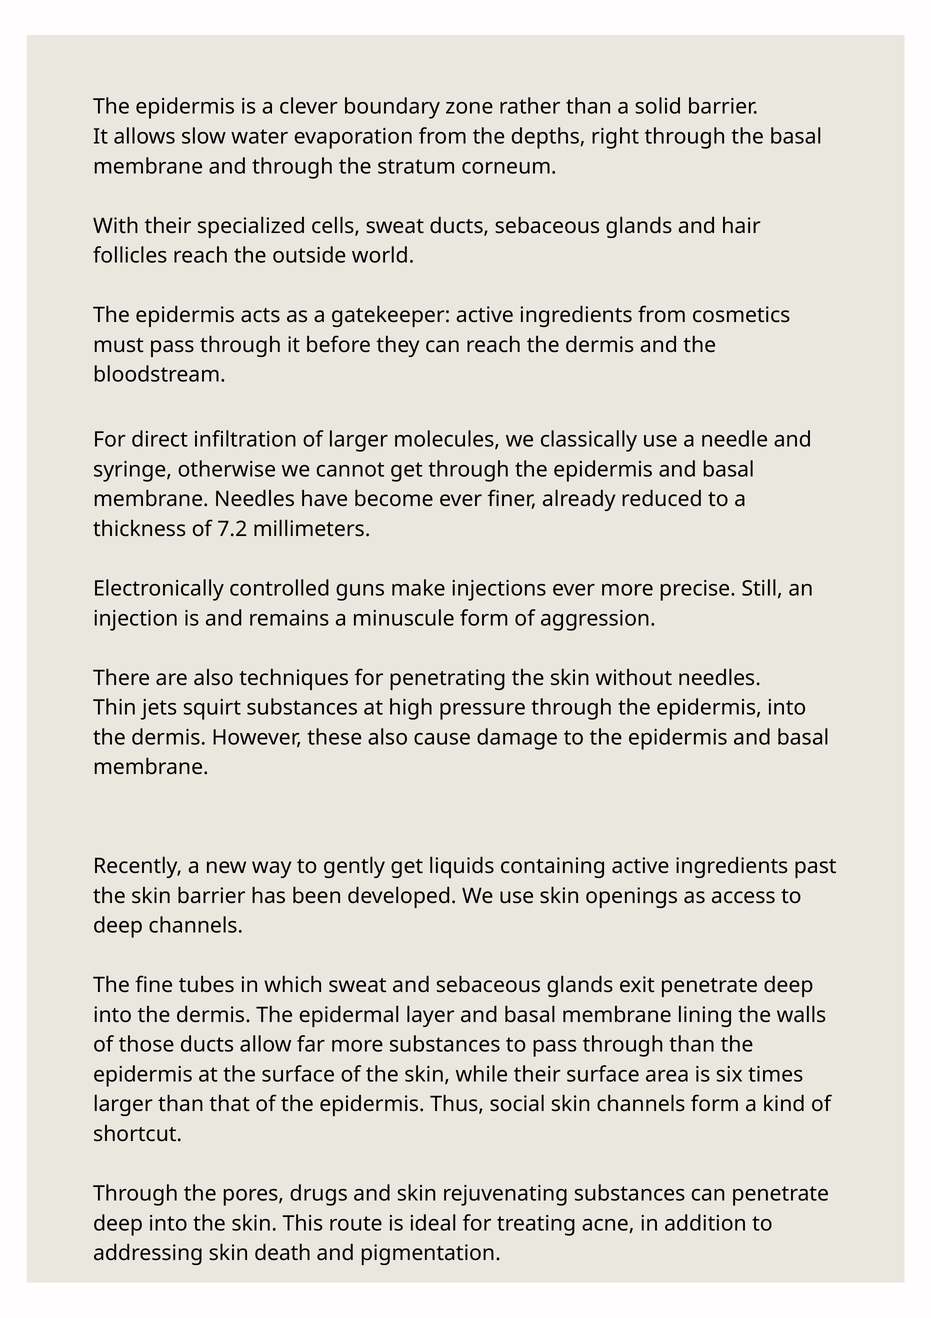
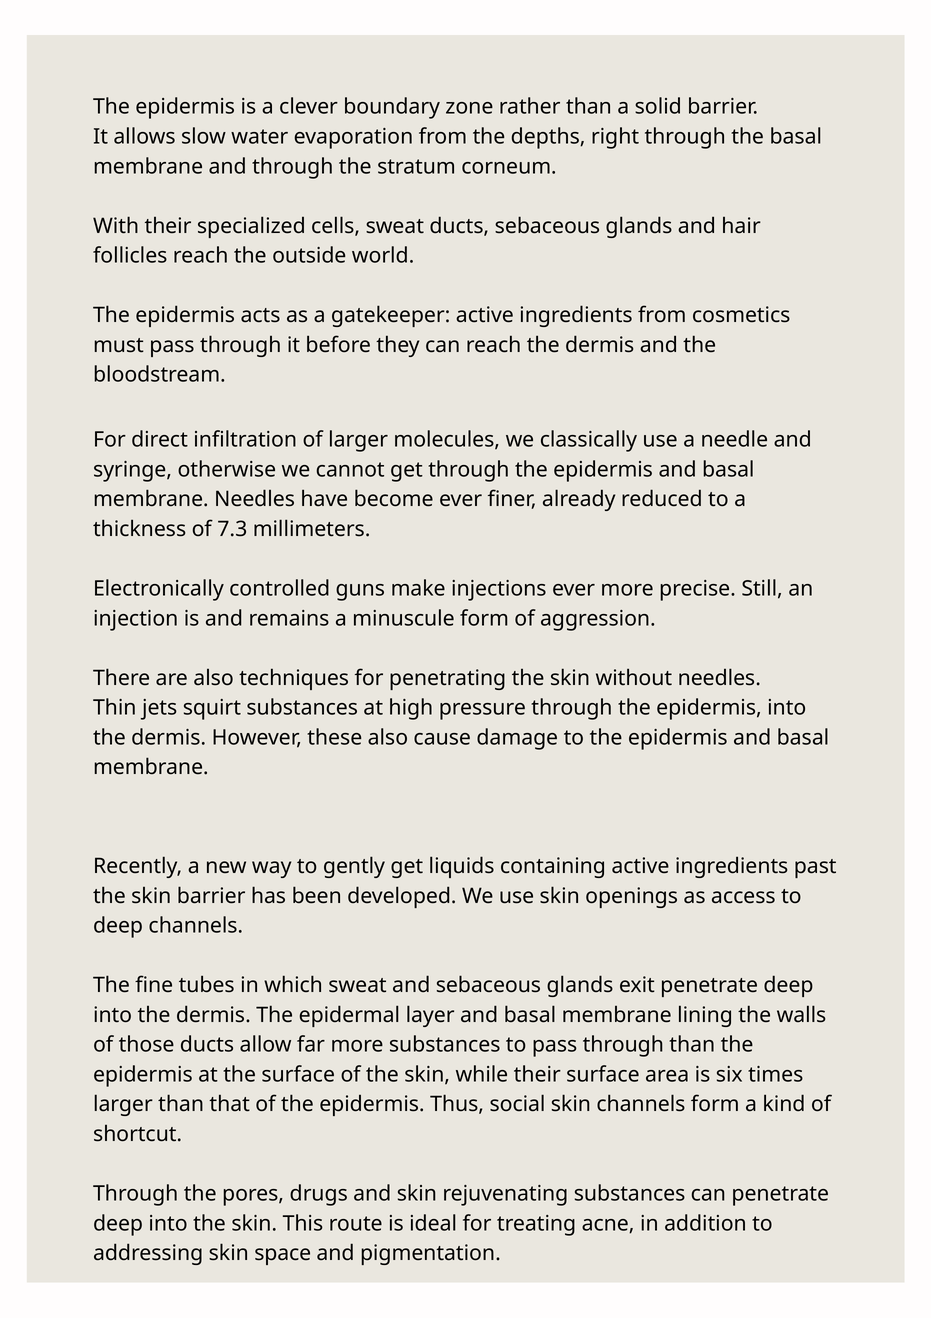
7.2: 7.2 -> 7.3
death: death -> space
